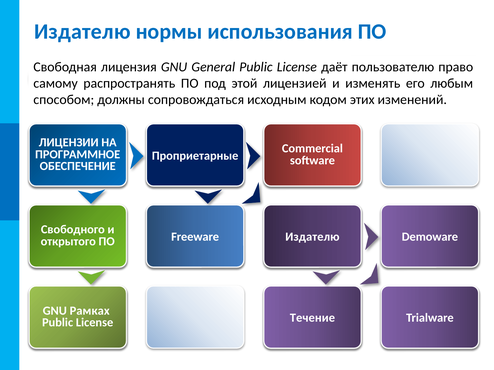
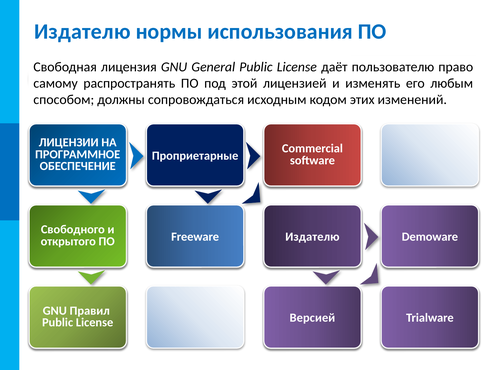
Рамках: Рамках -> Правил
License Течение: Течение -> Версией
